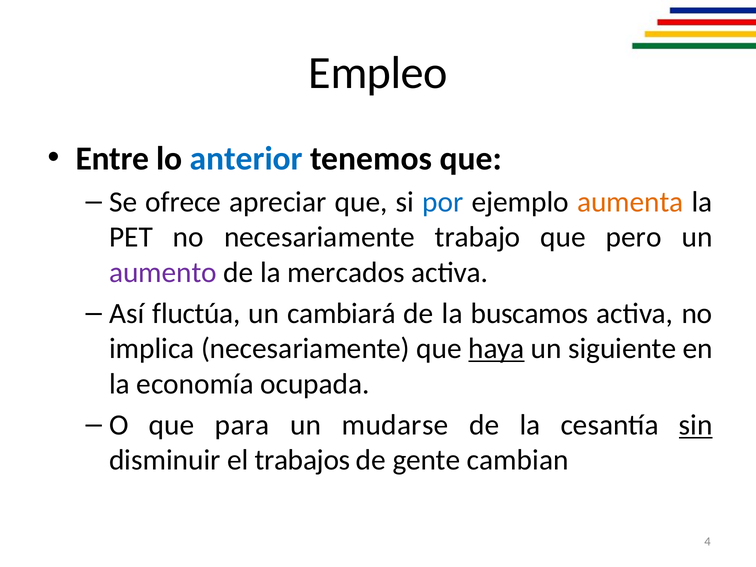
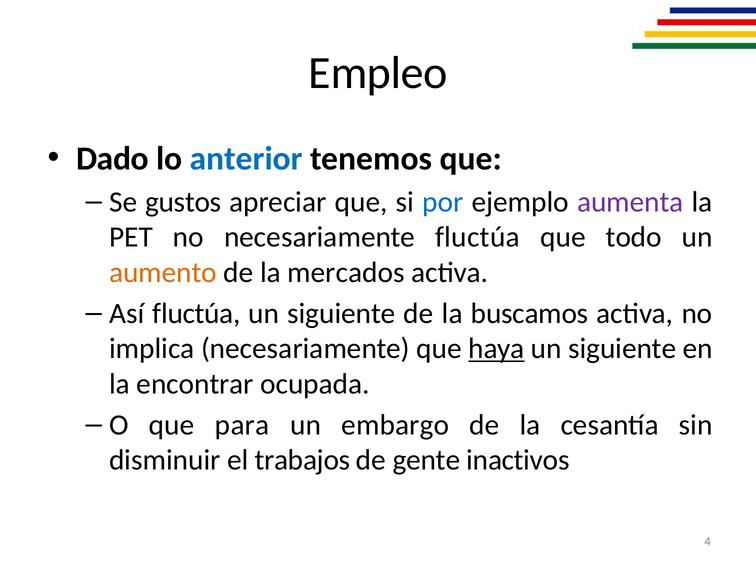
Entre: Entre -> Dado
ofrece: ofrece -> gustos
aumenta colour: orange -> purple
necesariamente trabajo: trabajo -> fluctúa
pero: pero -> todo
aumento colour: purple -> orange
cambiará at (342, 314): cambiará -> siguiente
economía: economía -> encontrar
mudarse: mudarse -> embargo
sin underline: present -> none
cambian: cambian -> inactivos
